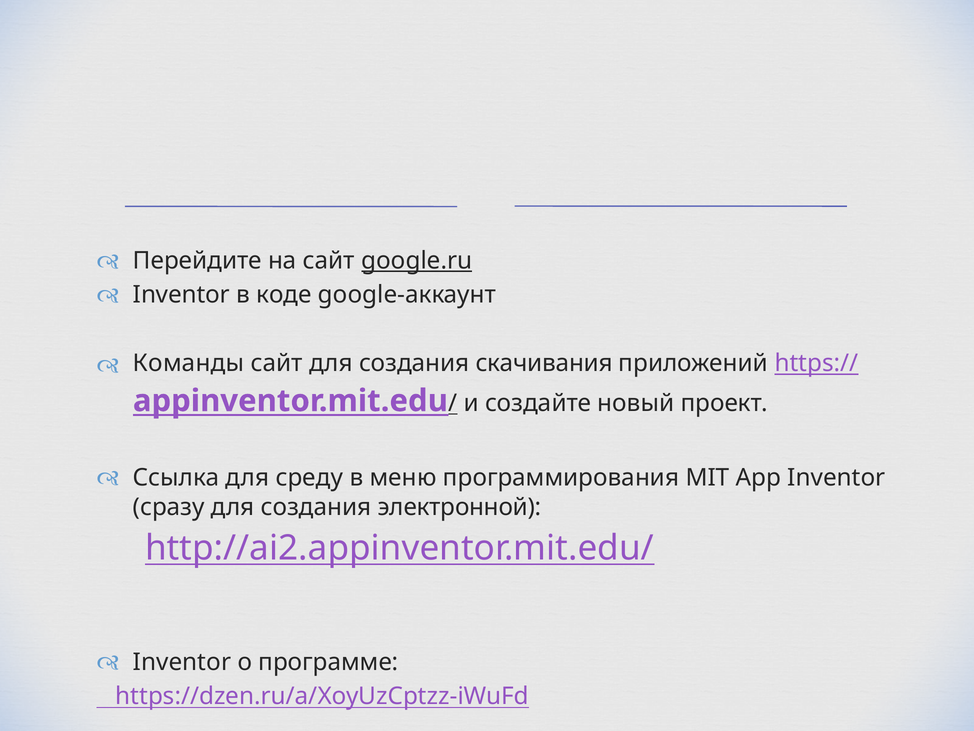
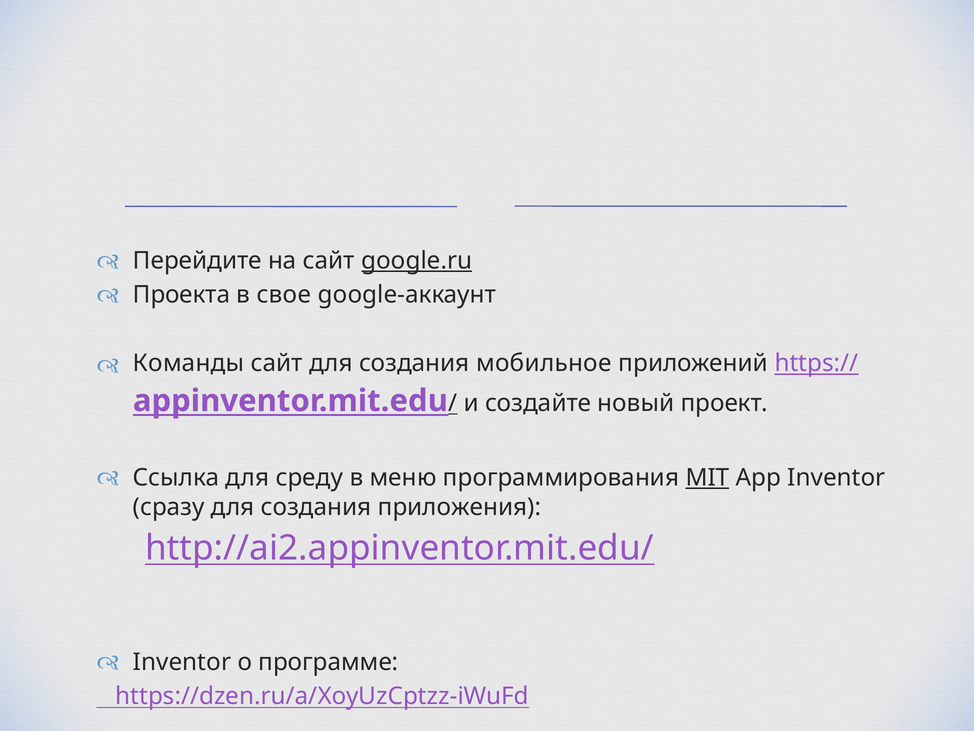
Inventor at (181, 295): Inventor -> Проекта
коде: коде -> свое
скачивания: скачивания -> мобильное
MIT underline: none -> present
электронной: электронной -> приложения
